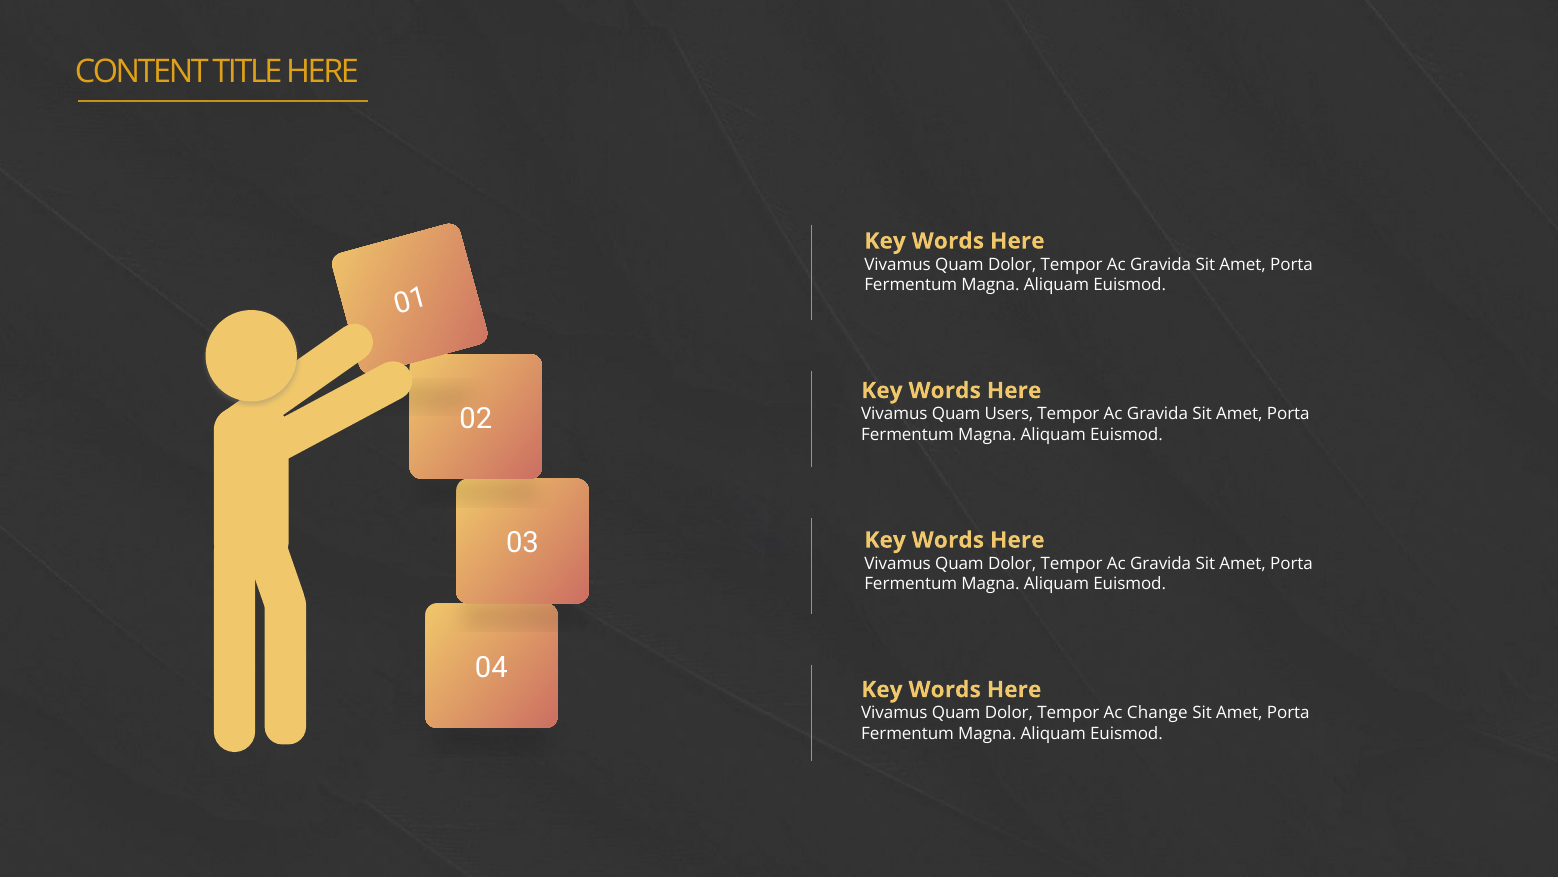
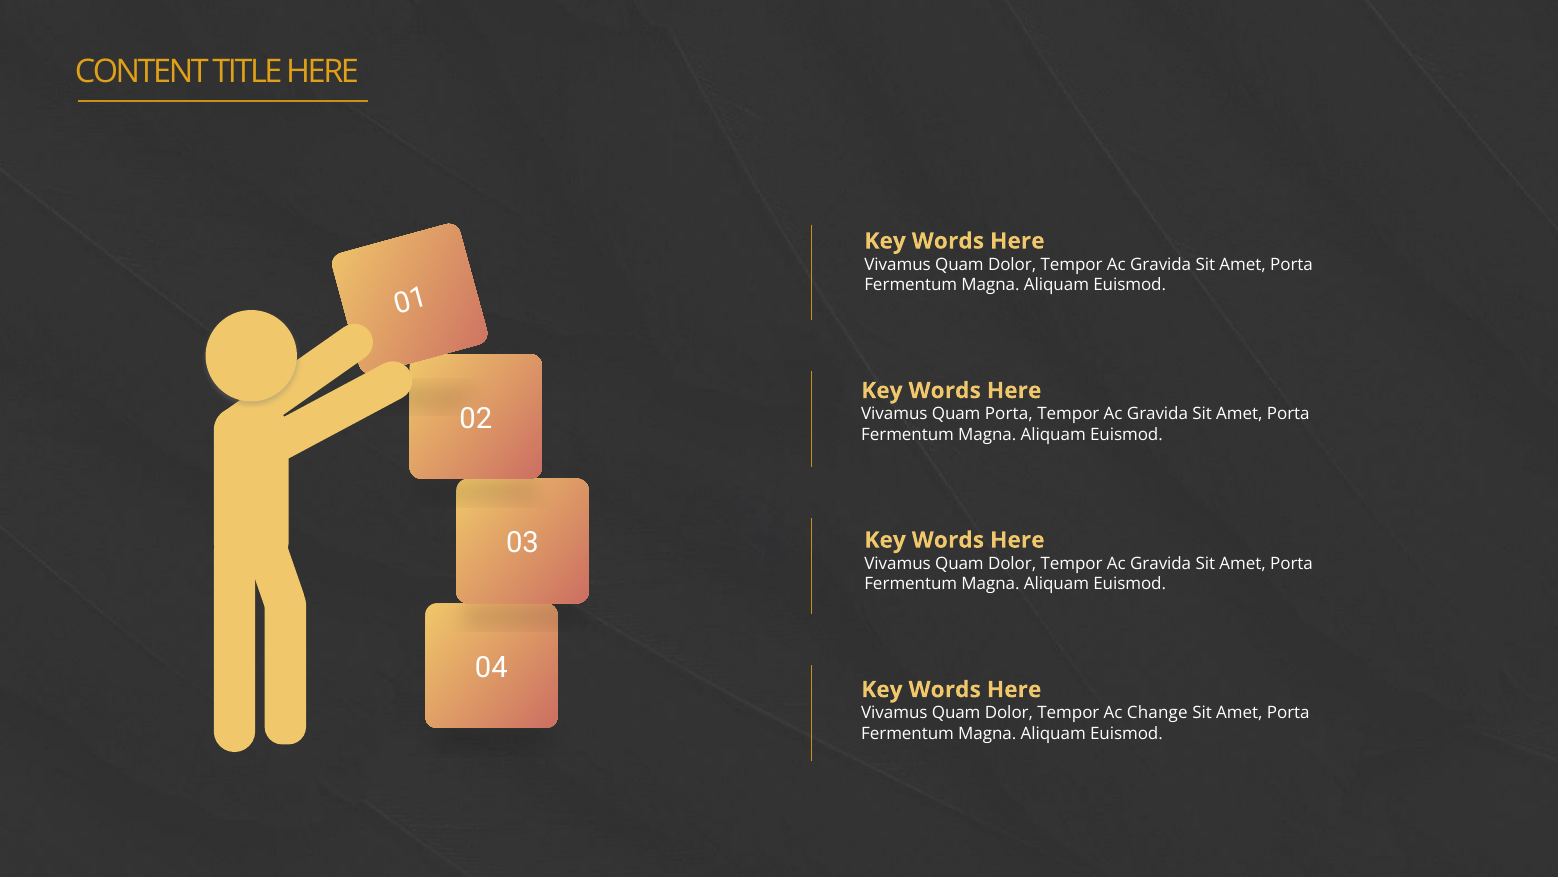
Quam Users: Users -> Porta
